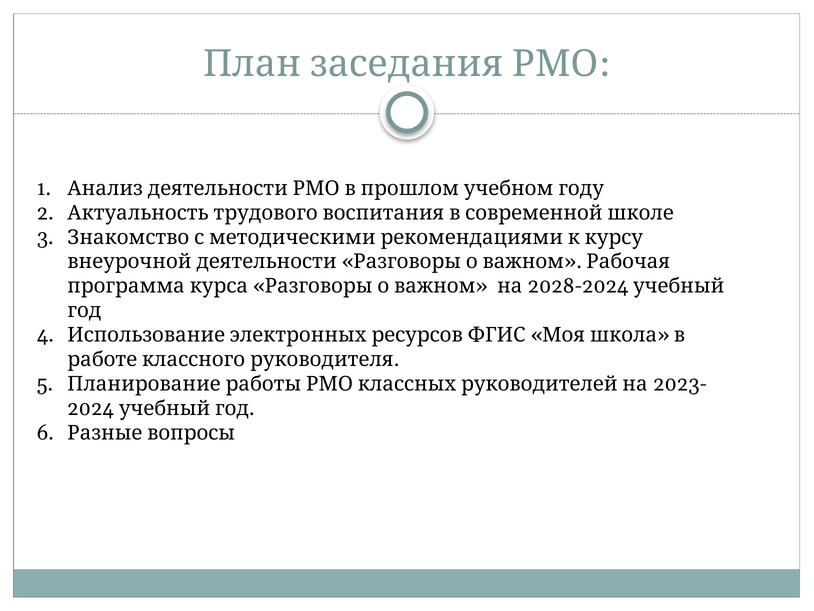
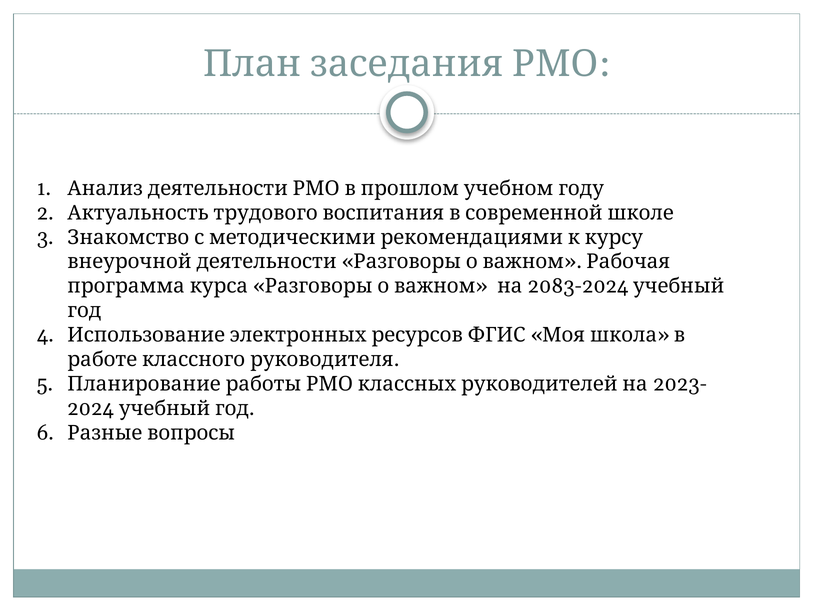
2028-2024: 2028-2024 -> 2083-2024
